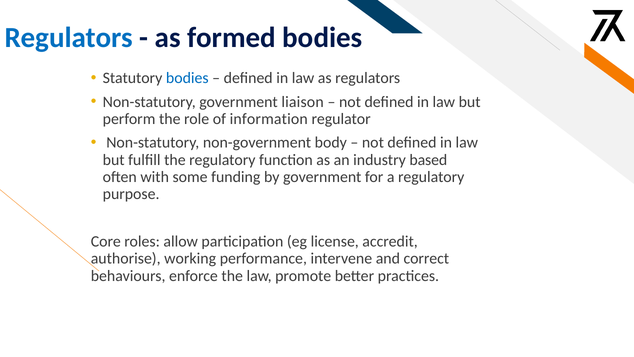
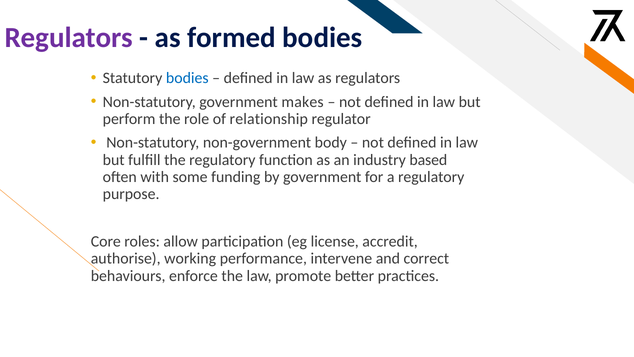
Regulators at (69, 37) colour: blue -> purple
liaison: liaison -> makes
information: information -> relationship
